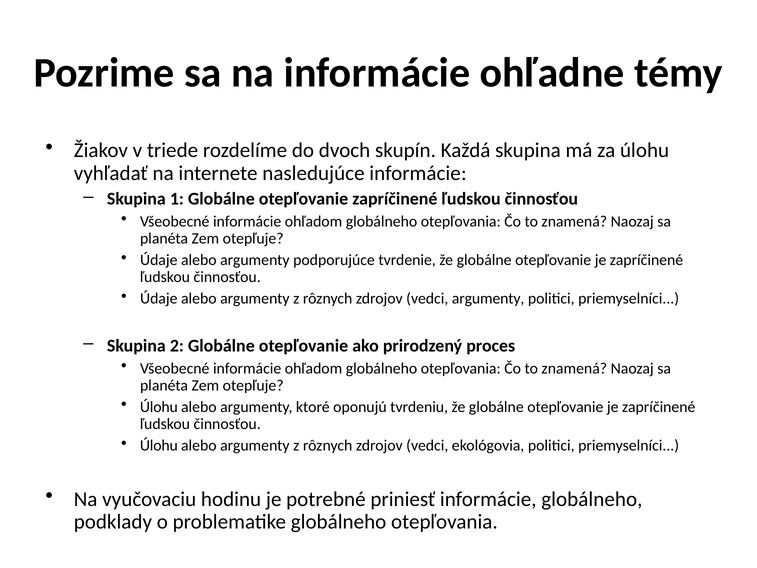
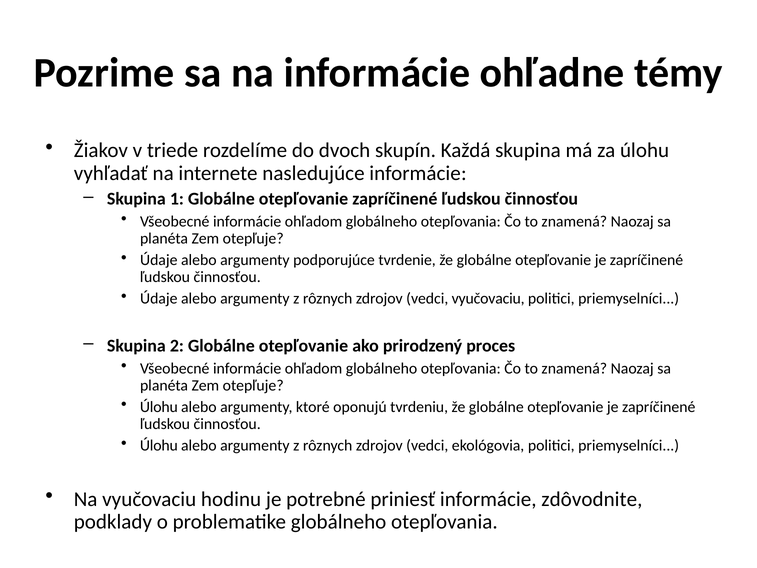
vedci argumenty: argumenty -> vyučovaciu
informácie globálneho: globálneho -> zdôvodnite
